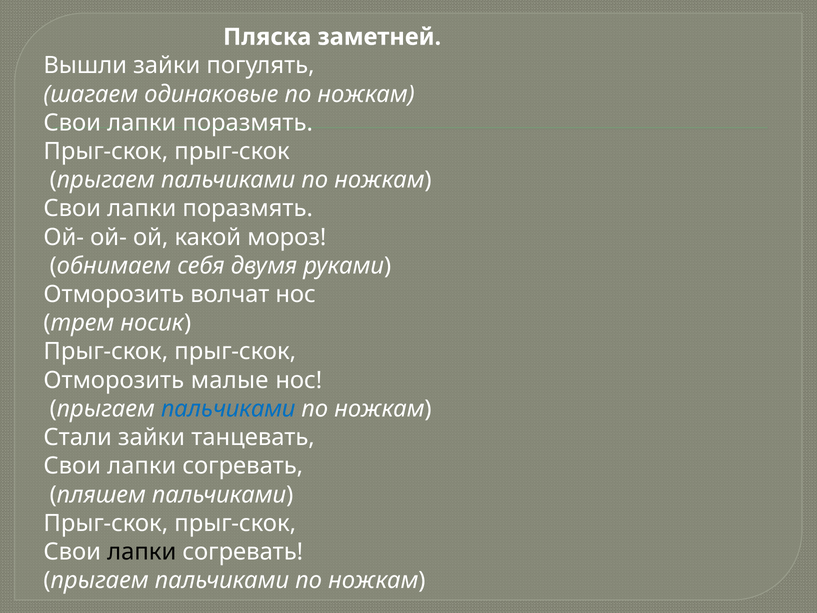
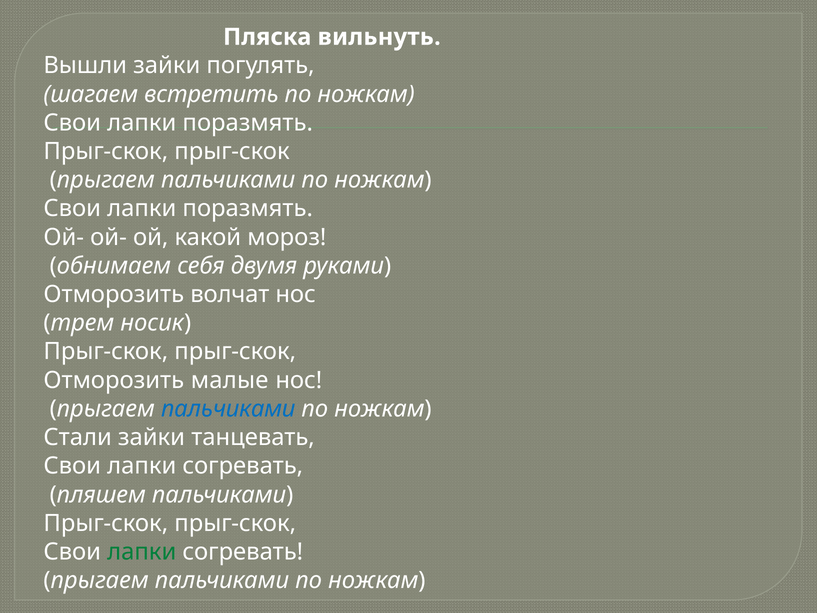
заметней: заметней -> вильнуть
одинаковые: одинаковые -> встретить
лапки at (142, 552) colour: black -> green
